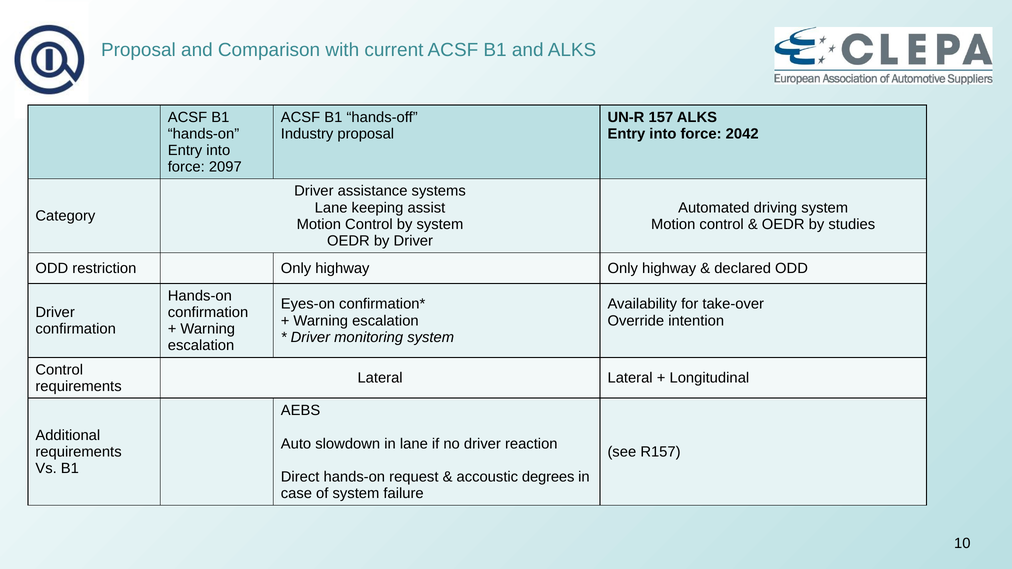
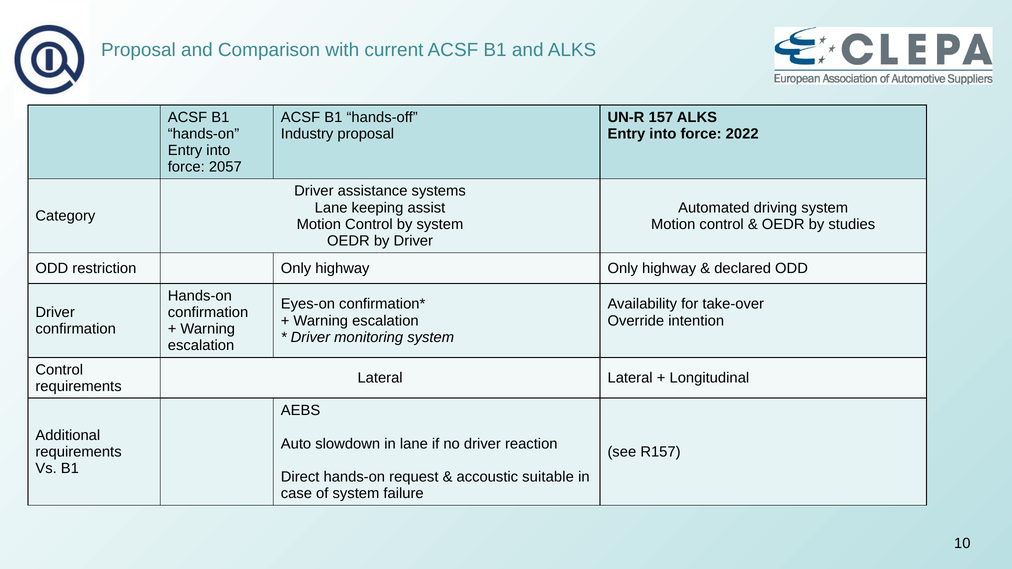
2042: 2042 -> 2022
2097: 2097 -> 2057
degrees: degrees -> suitable
